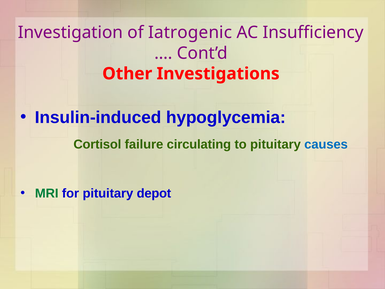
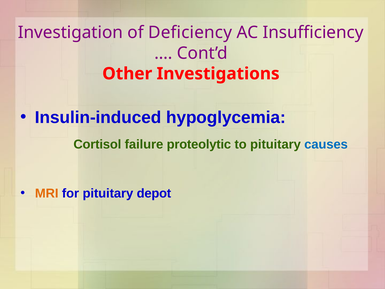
Iatrogenic: Iatrogenic -> Deficiency
circulating: circulating -> proteolytic
MRI colour: green -> orange
